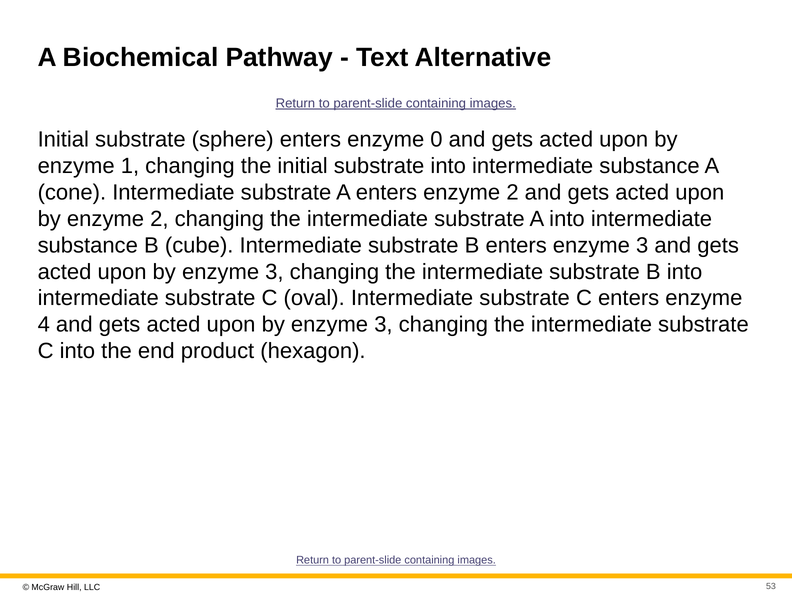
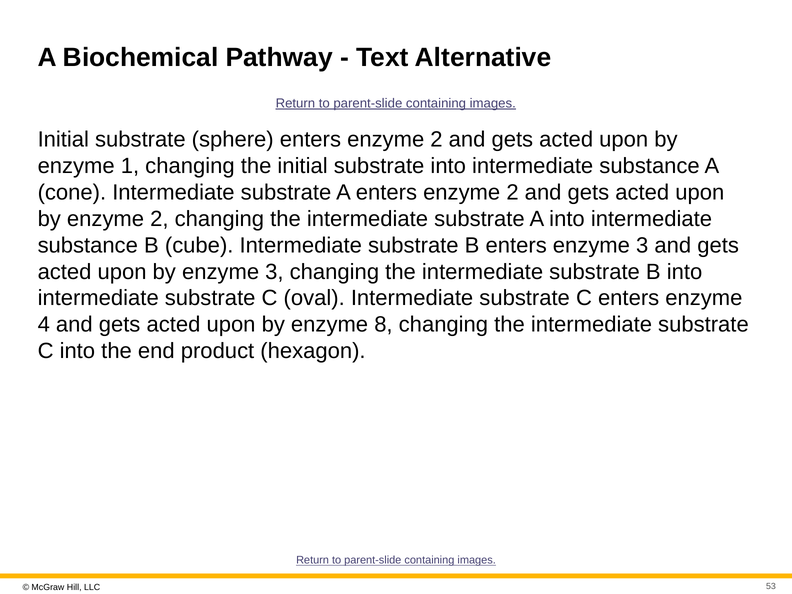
sphere enters enzyme 0: 0 -> 2
3 at (383, 325): 3 -> 8
